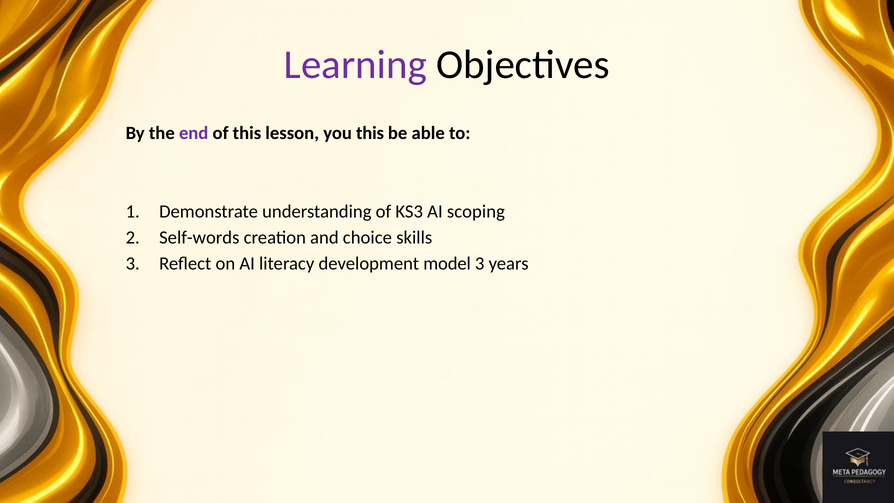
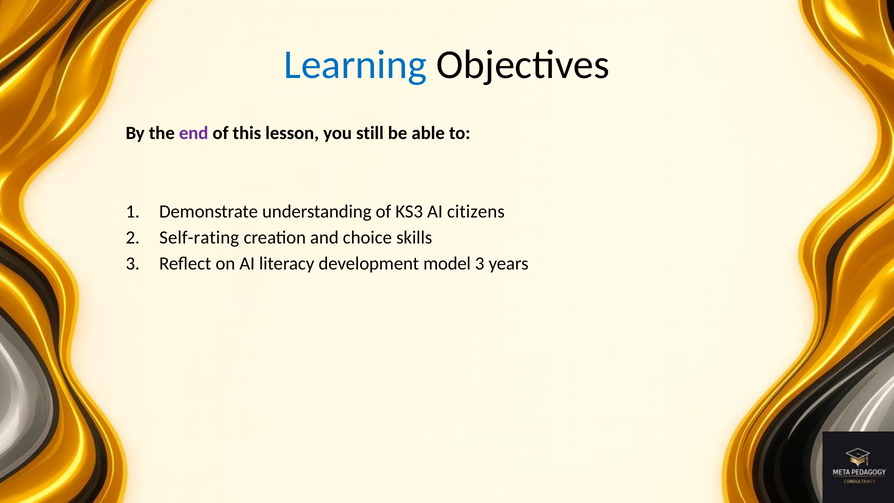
Learning colour: purple -> blue
you this: this -> still
scoping: scoping -> citizens
Self-words: Self-words -> Self-rating
